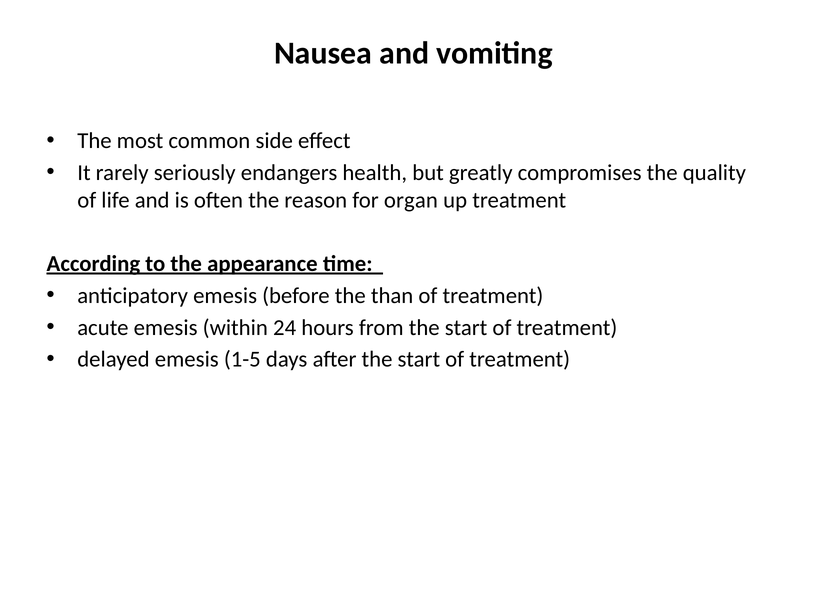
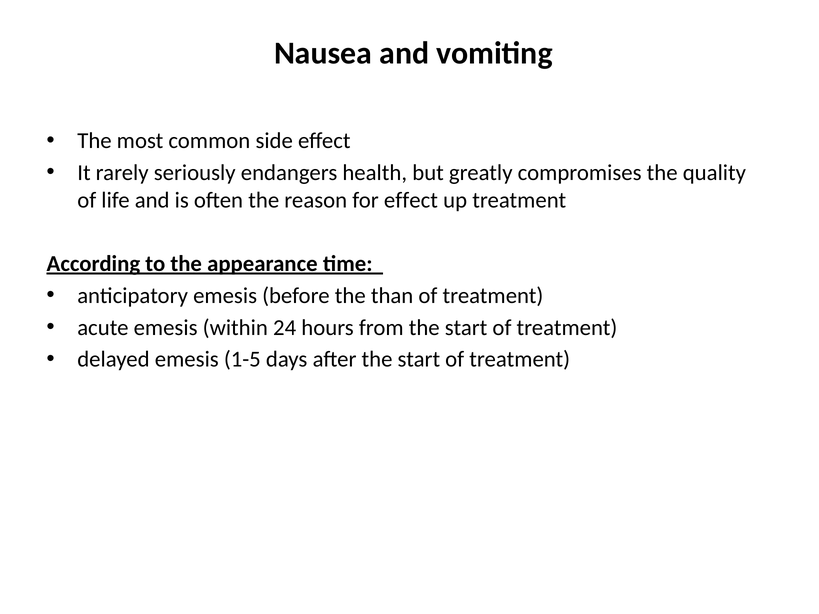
for organ: organ -> effect
